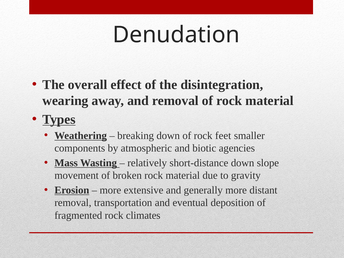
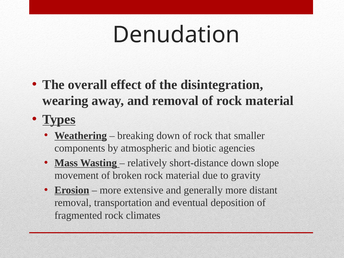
feet: feet -> that
